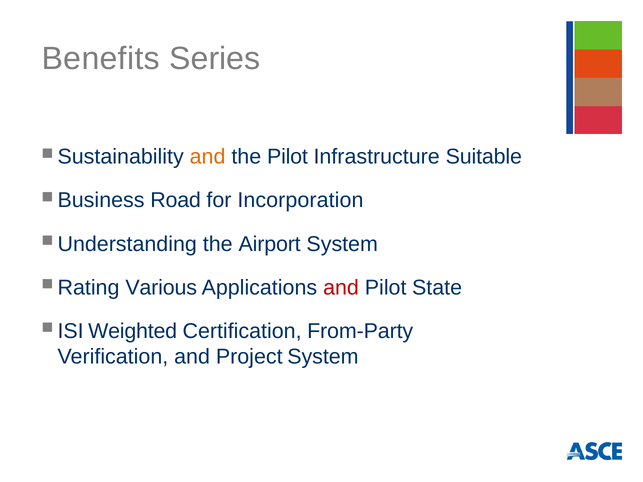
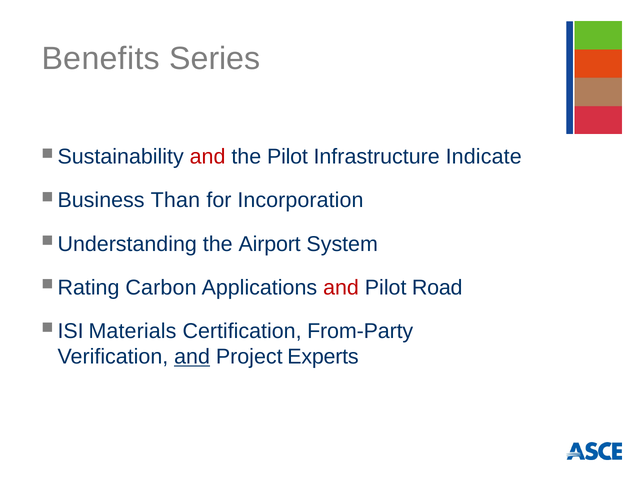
and at (208, 157) colour: orange -> red
Suitable: Suitable -> Indicate
Road: Road -> Than
Various: Various -> Carbon
State: State -> Road
Weighted: Weighted -> Materials
and at (192, 357) underline: none -> present
Project System: System -> Experts
